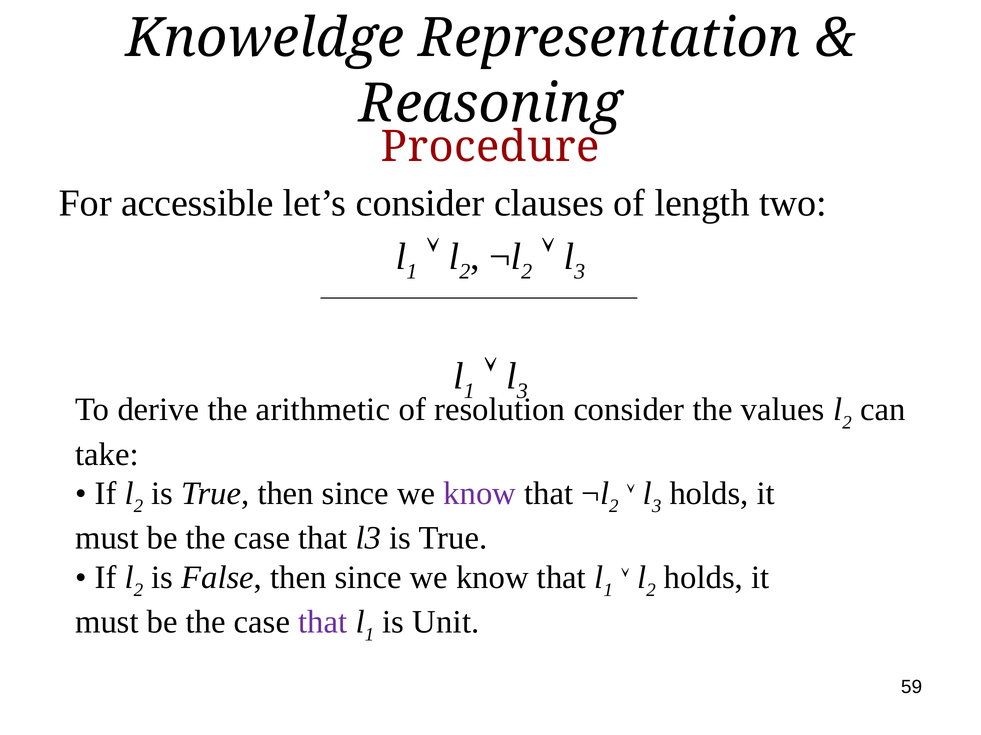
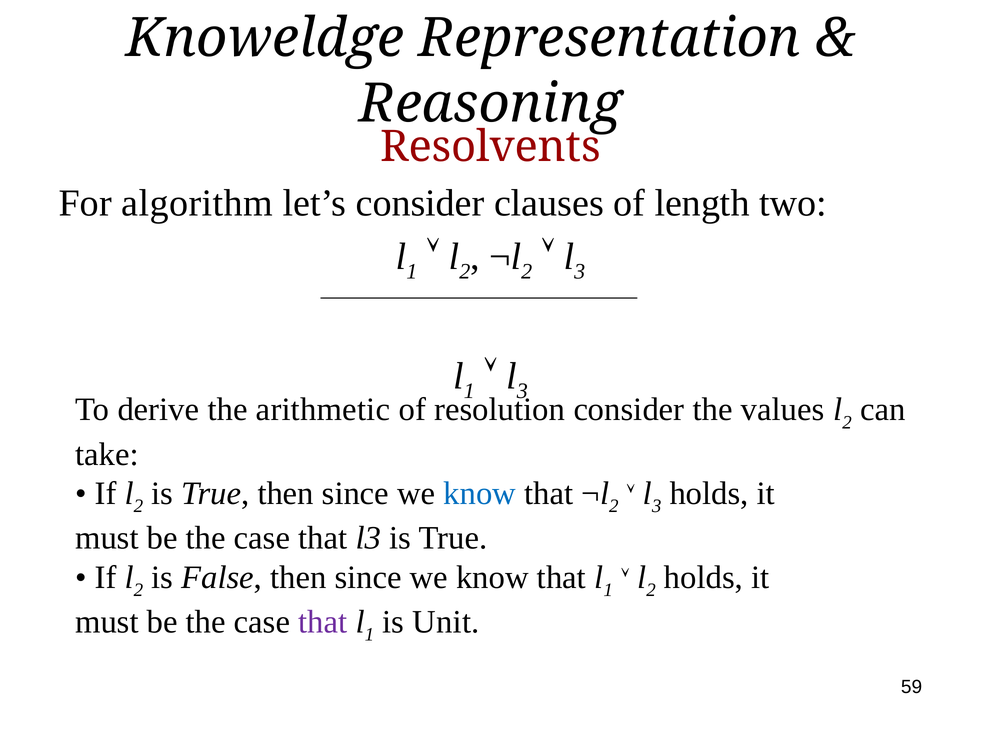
Procedure: Procedure -> Resolvents
accessible: accessible -> algorithm
know at (480, 494) colour: purple -> blue
